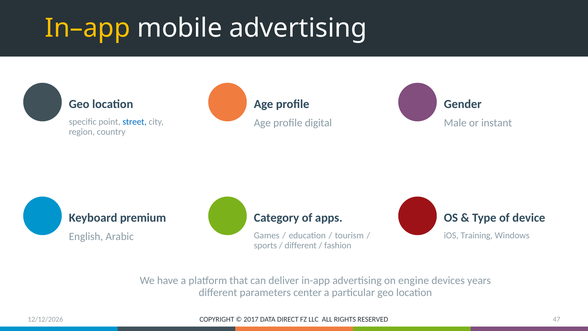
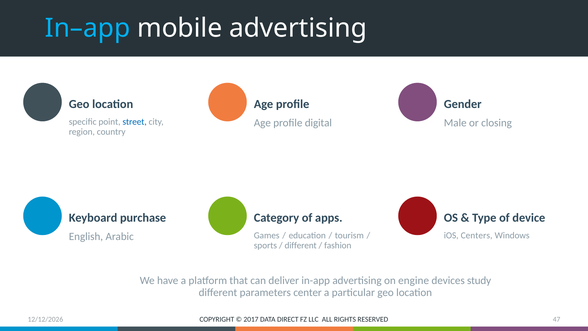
In–app colour: yellow -> light blue
instant: instant -> closing
premium: premium -> purchase
Training: Training -> Centers
years: years -> study
